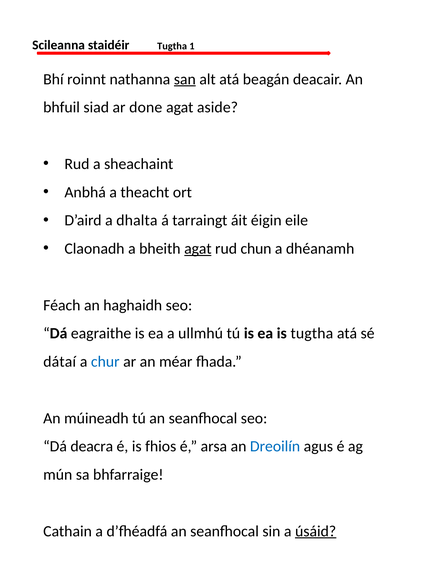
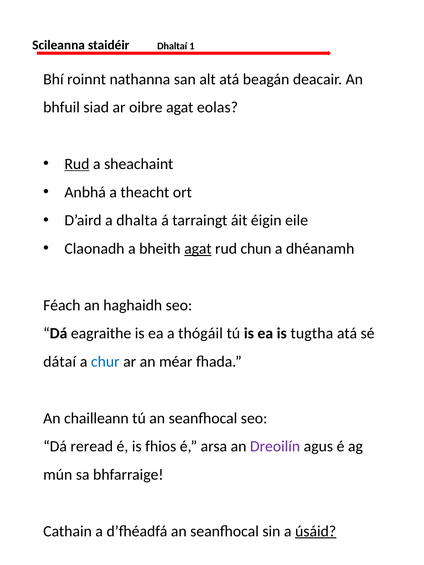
staidéir Tugtha: Tugtha -> Dhaltaí
san underline: present -> none
done: done -> oibre
aside: aside -> eolas
Rud at (77, 164) underline: none -> present
ullmhú: ullmhú -> thógáil
múineadh: múineadh -> chailleann
deacra: deacra -> reread
Dreoilín colour: blue -> purple
